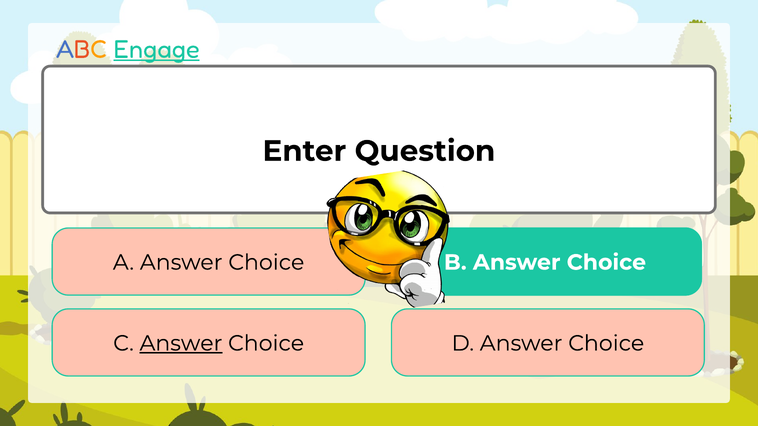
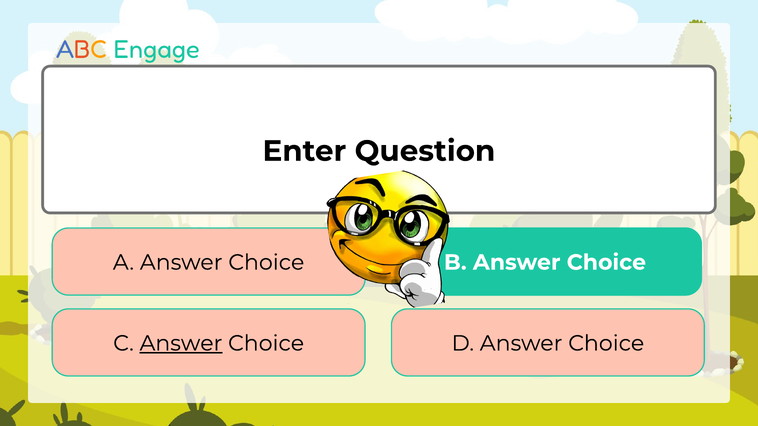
Engage underline: present -> none
